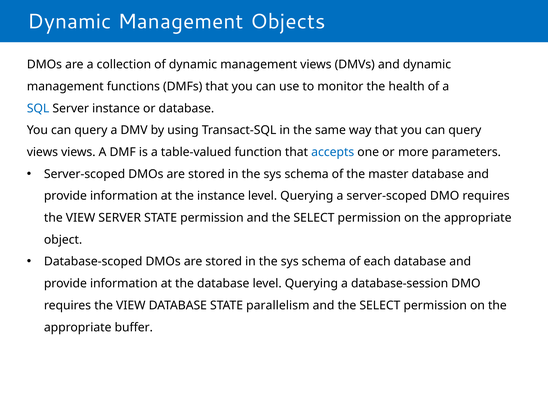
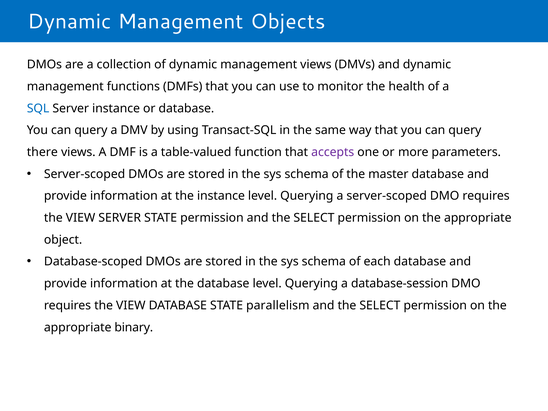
views at (42, 152): views -> there
accepts colour: blue -> purple
buffer: buffer -> binary
